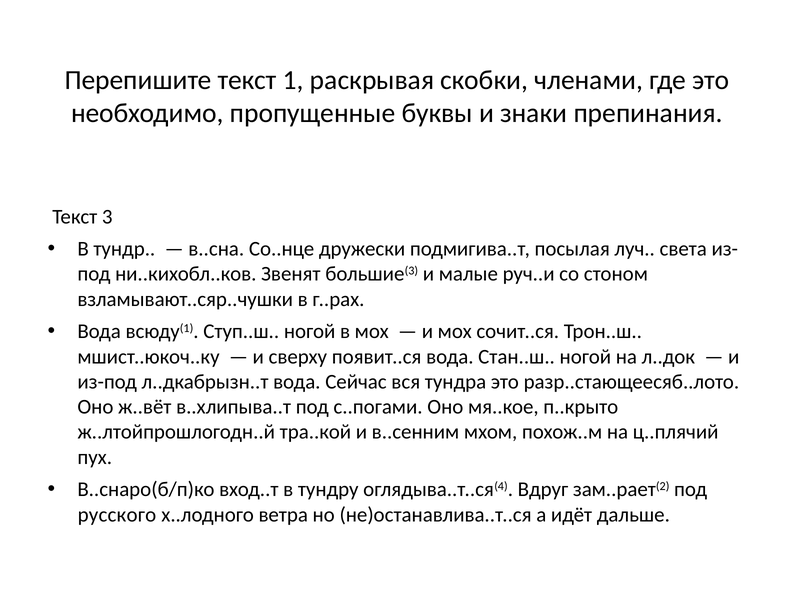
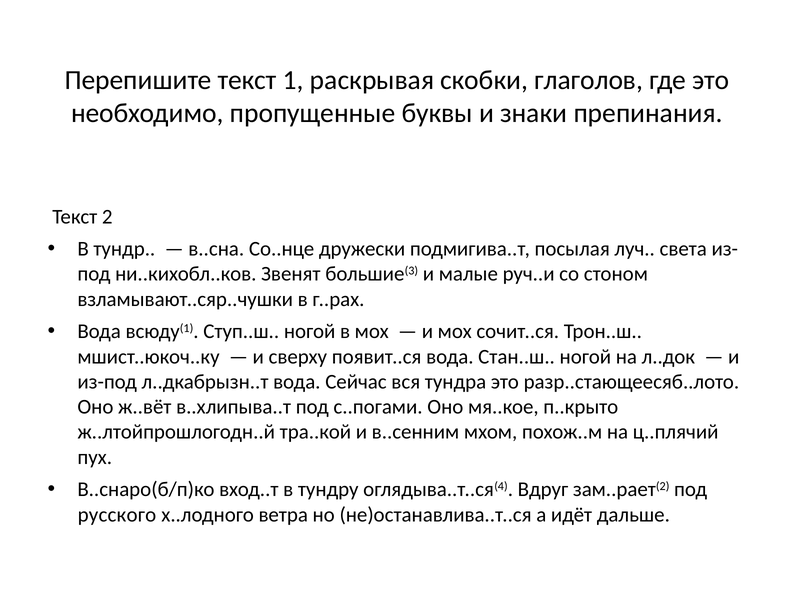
членами: членами -> глаголов
3: 3 -> 2
